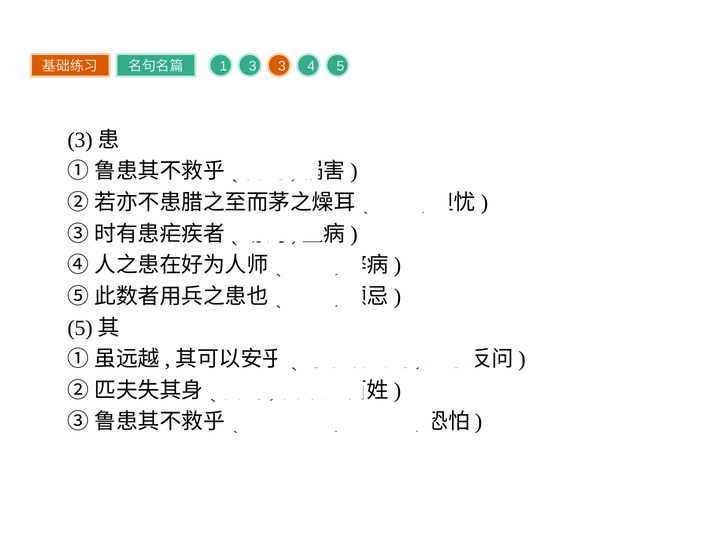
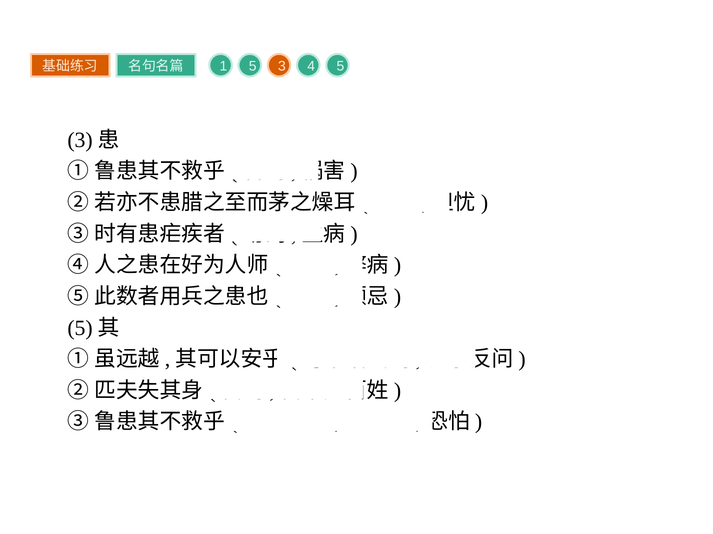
1 3: 3 -> 5
